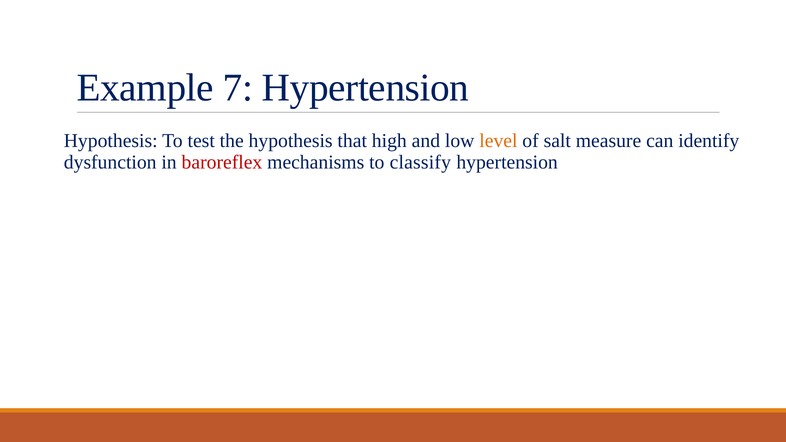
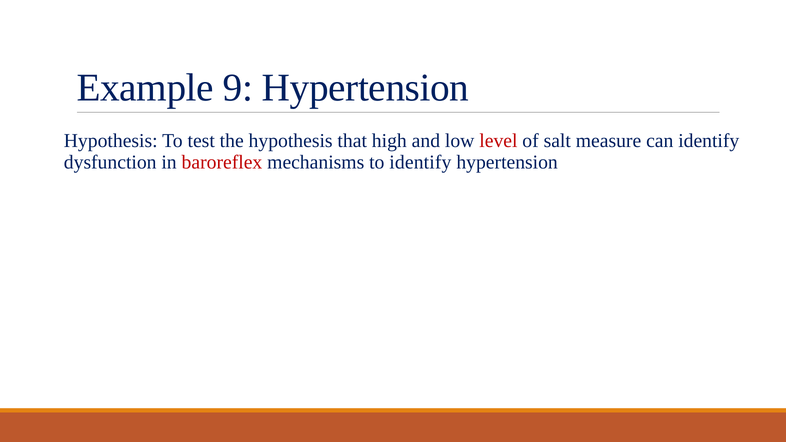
7: 7 -> 9
level colour: orange -> red
to classify: classify -> identify
